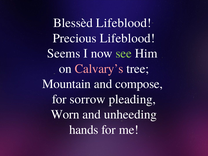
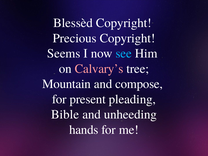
Blessèd Lifeblood: Lifeblood -> Copyright
Precious Lifeblood: Lifeblood -> Copyright
see colour: light green -> light blue
sorrow: sorrow -> present
Worn: Worn -> Bible
